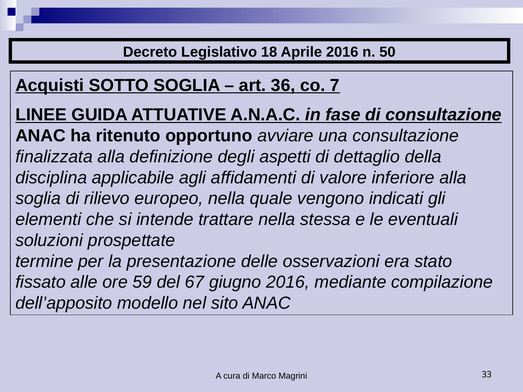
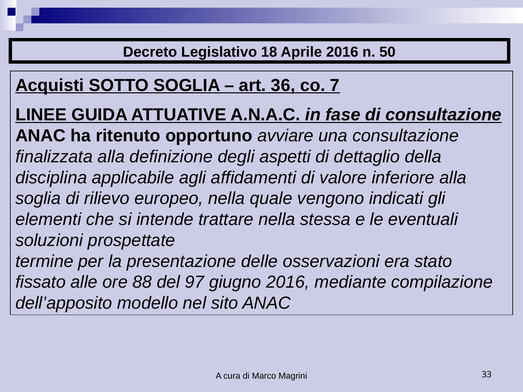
59: 59 -> 88
67: 67 -> 97
